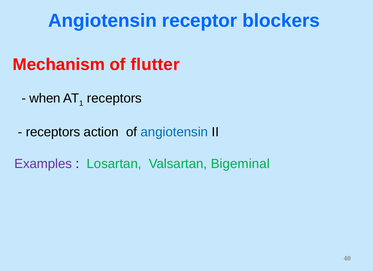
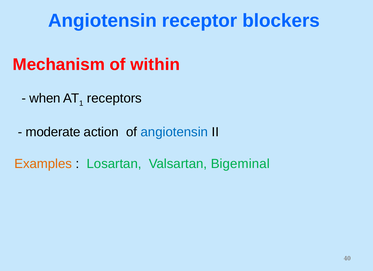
flutter: flutter -> within
receptors at (53, 132): receptors -> moderate
Examples colour: purple -> orange
